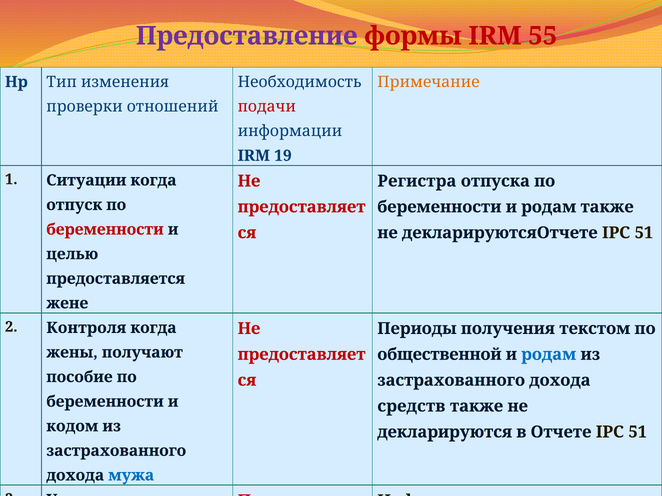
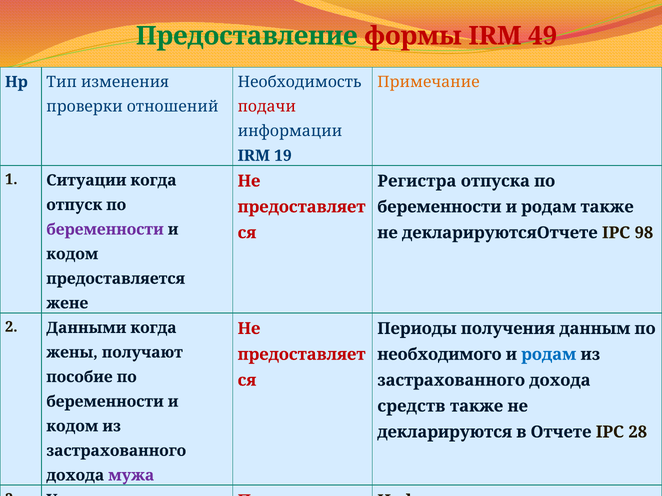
Предоставление colour: purple -> green
55: 55 -> 49
беременности at (105, 230) colour: red -> purple
декларируютсяОтчете IPC 51: 51 -> 98
целью at (72, 254): целью -> кодом
Контроля: Контроля -> Данными
текстом: текстом -> данным
общественной: общественной -> необходимого
Отчете IPC 51: 51 -> 28
мужа colour: blue -> purple
